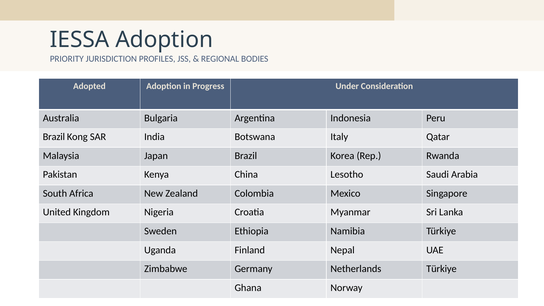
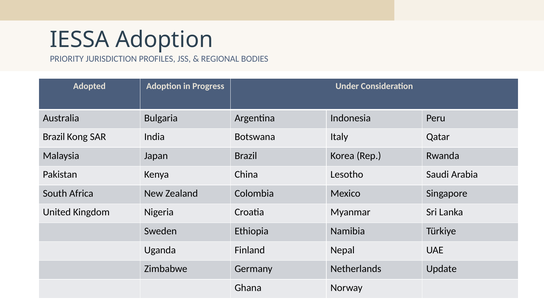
Netherlands Türkiye: Türkiye -> Update
